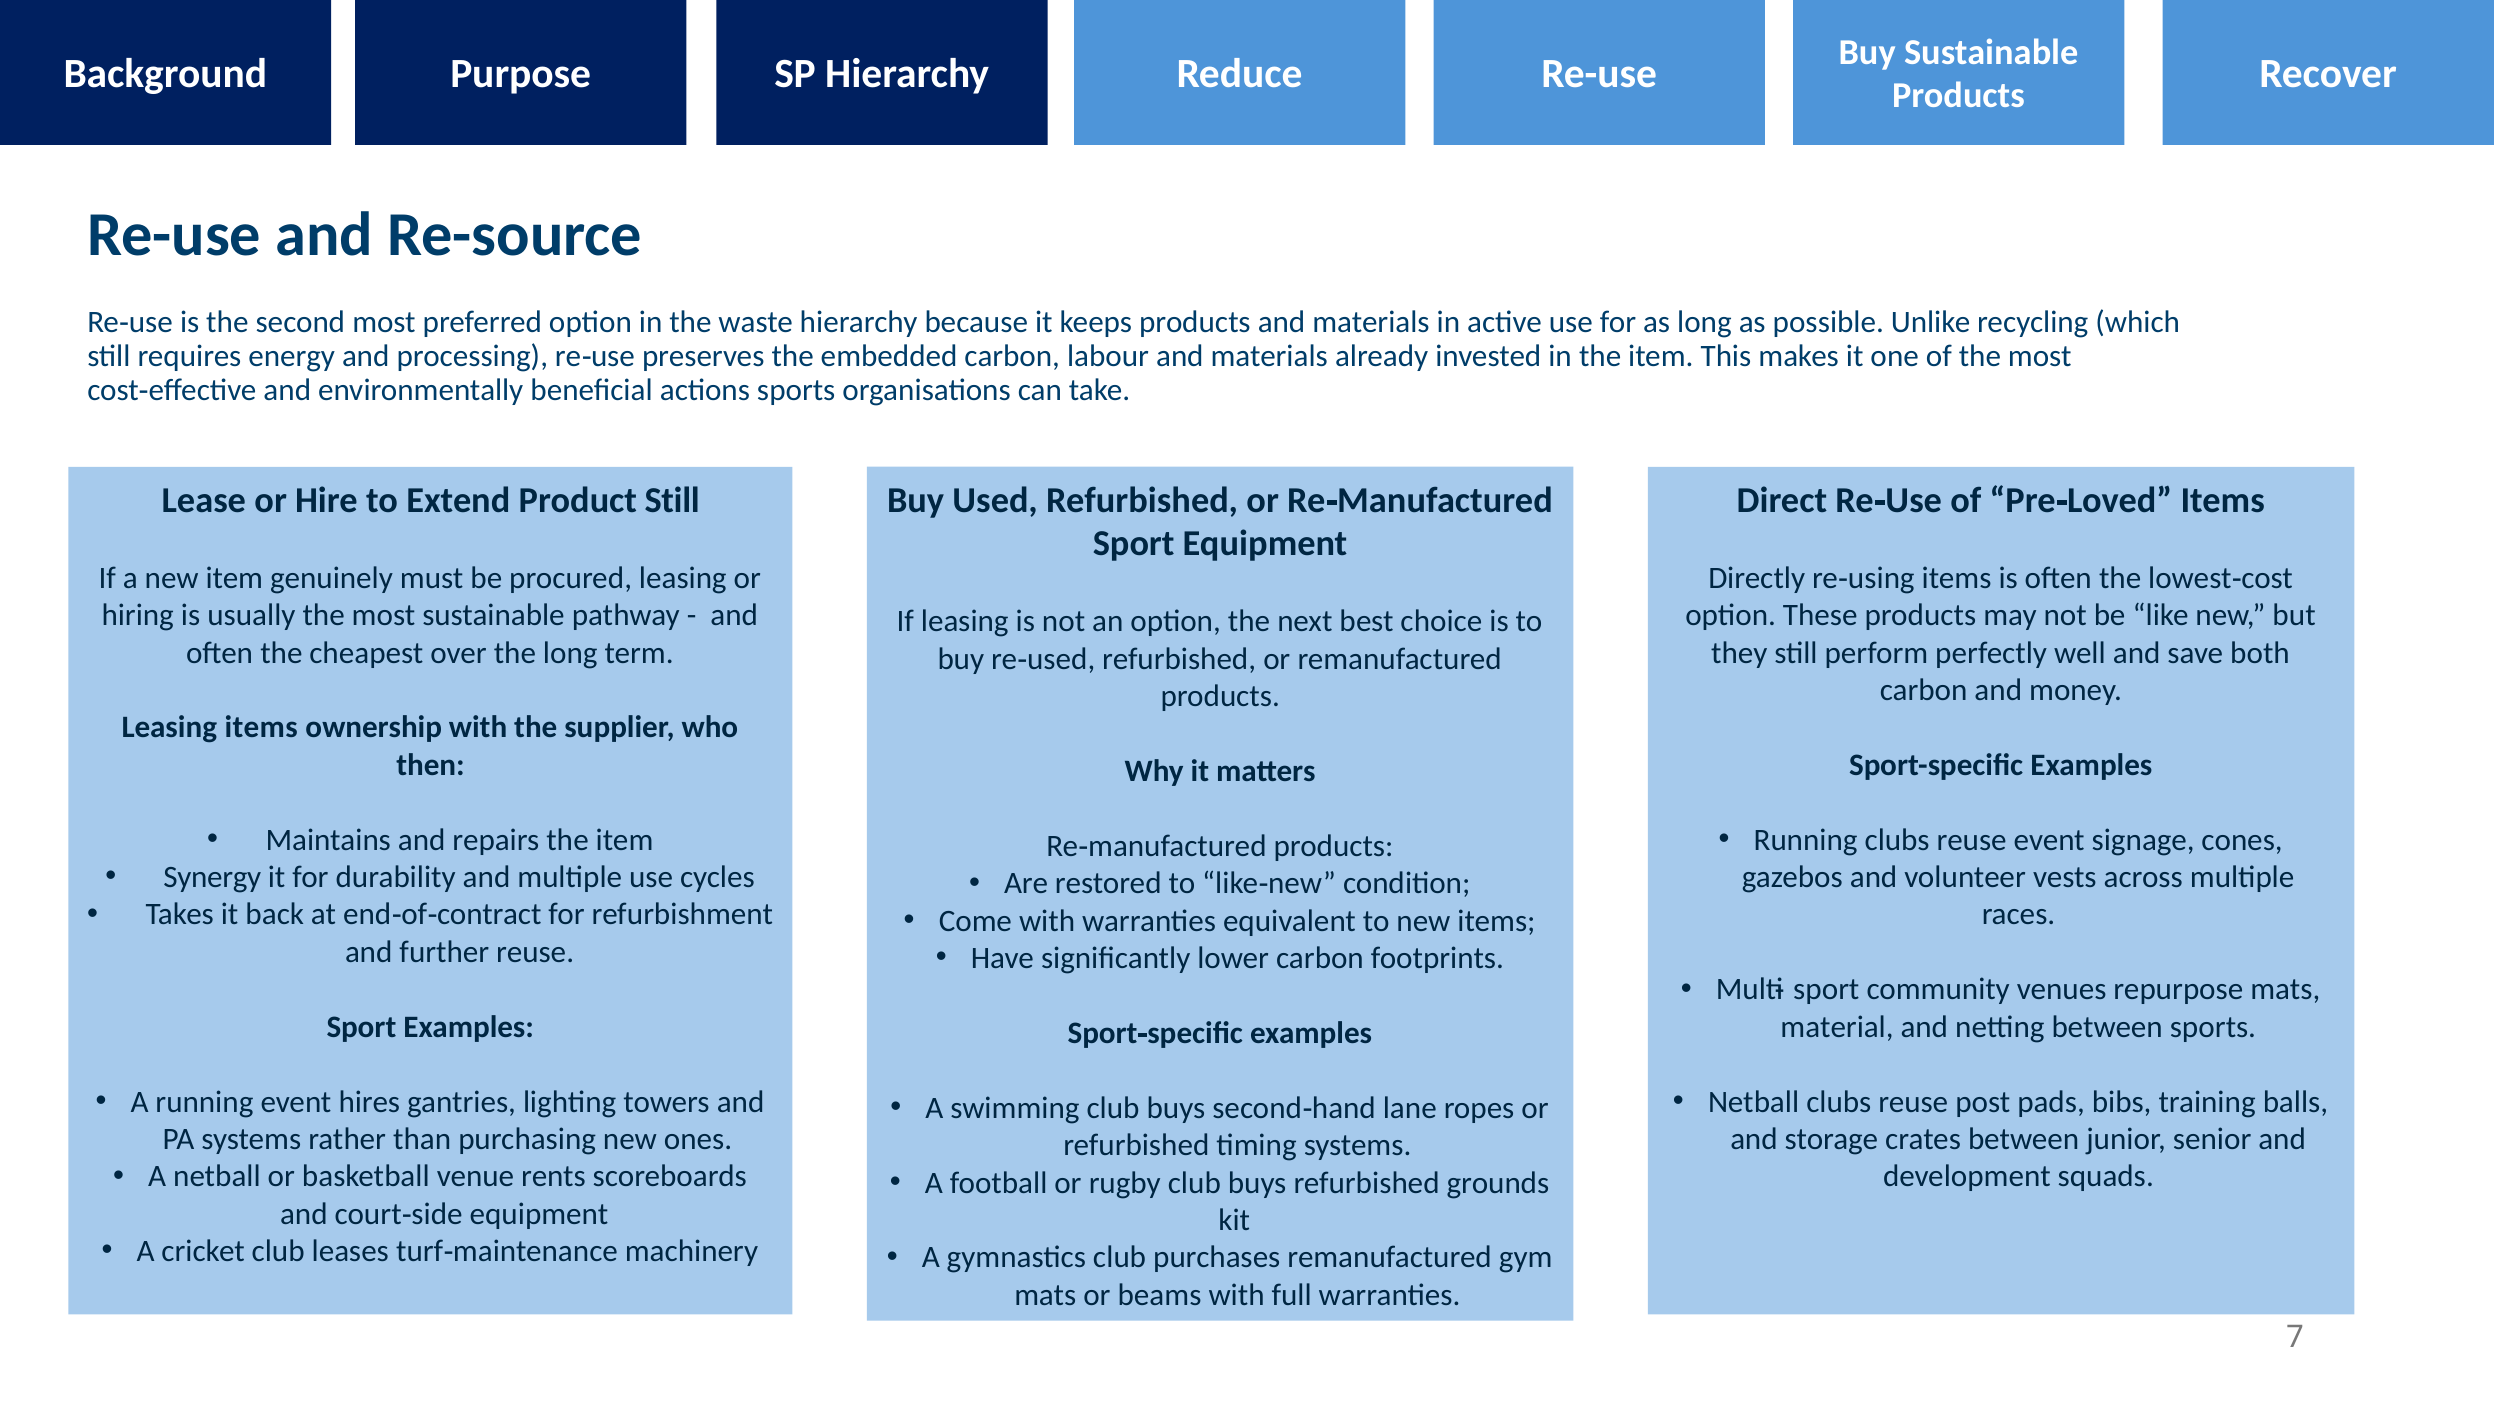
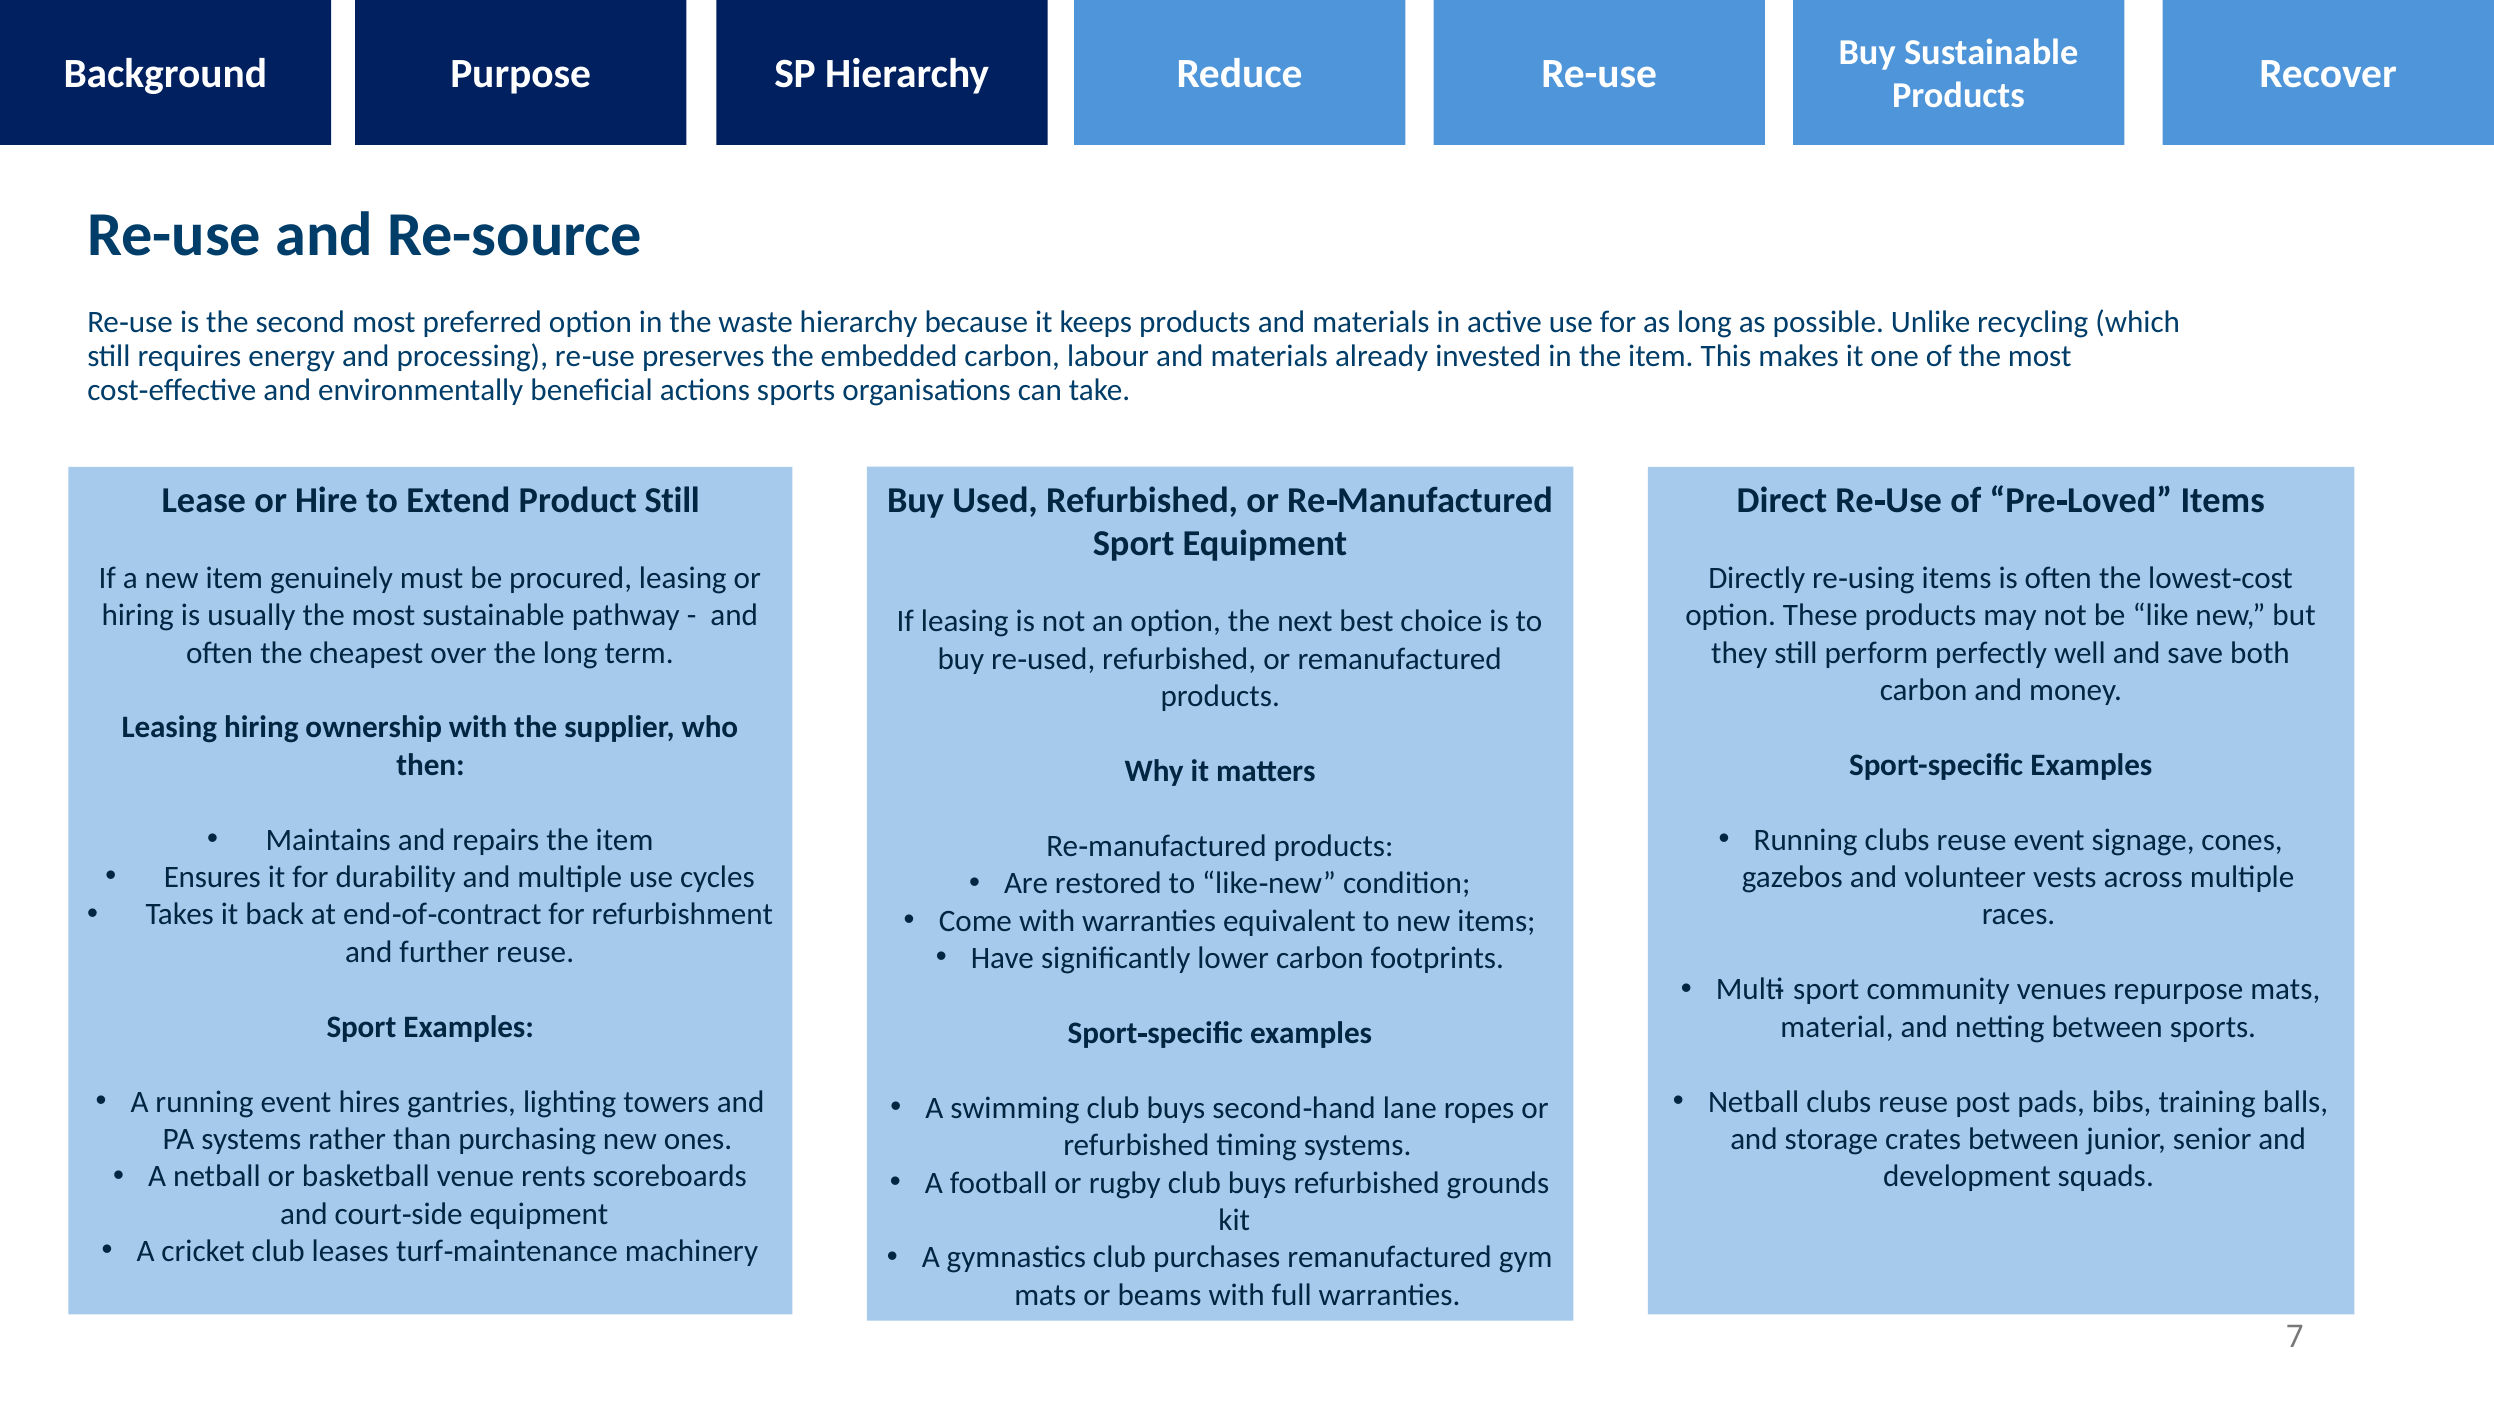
Leasing items: items -> hiring
Synergy: Synergy -> Ensures
